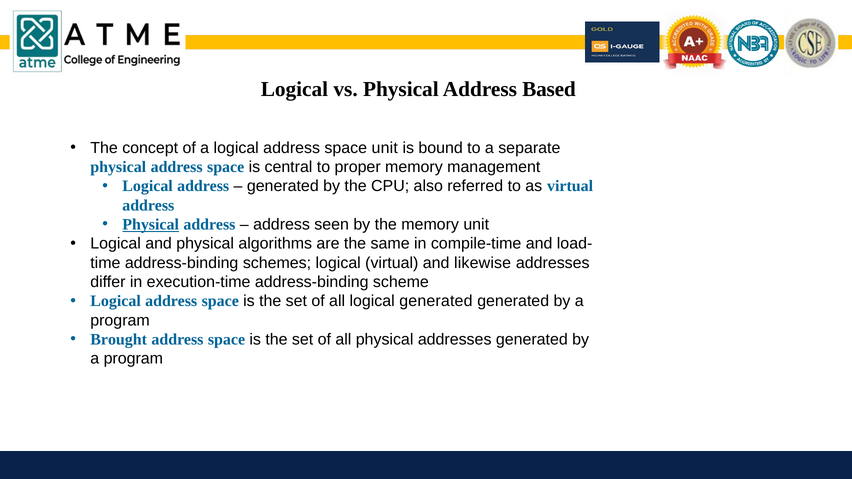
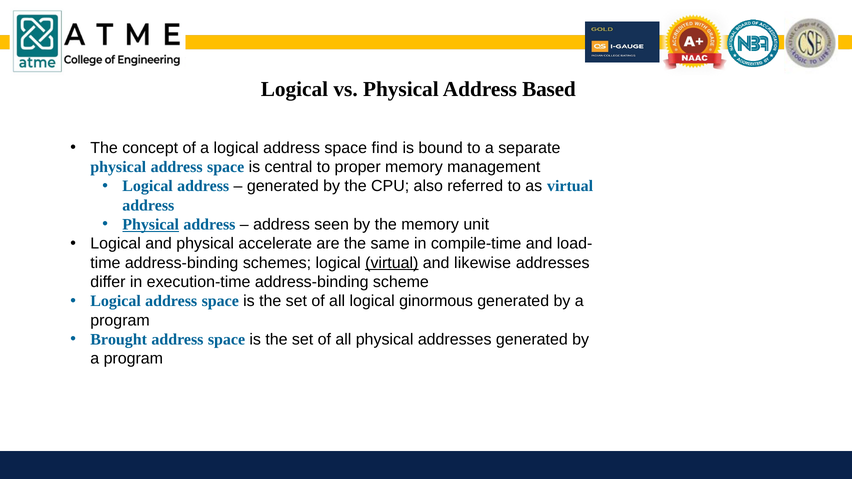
space unit: unit -> find
algorithms: algorithms -> accelerate
virtual at (392, 263) underline: none -> present
logical generated: generated -> ginormous
